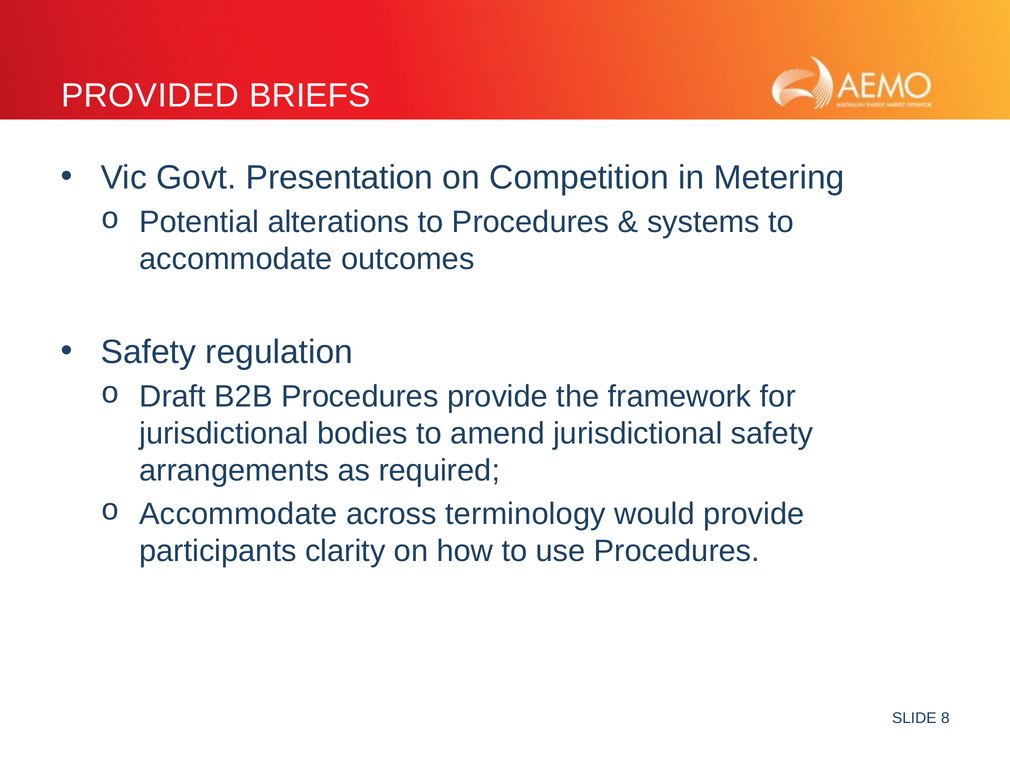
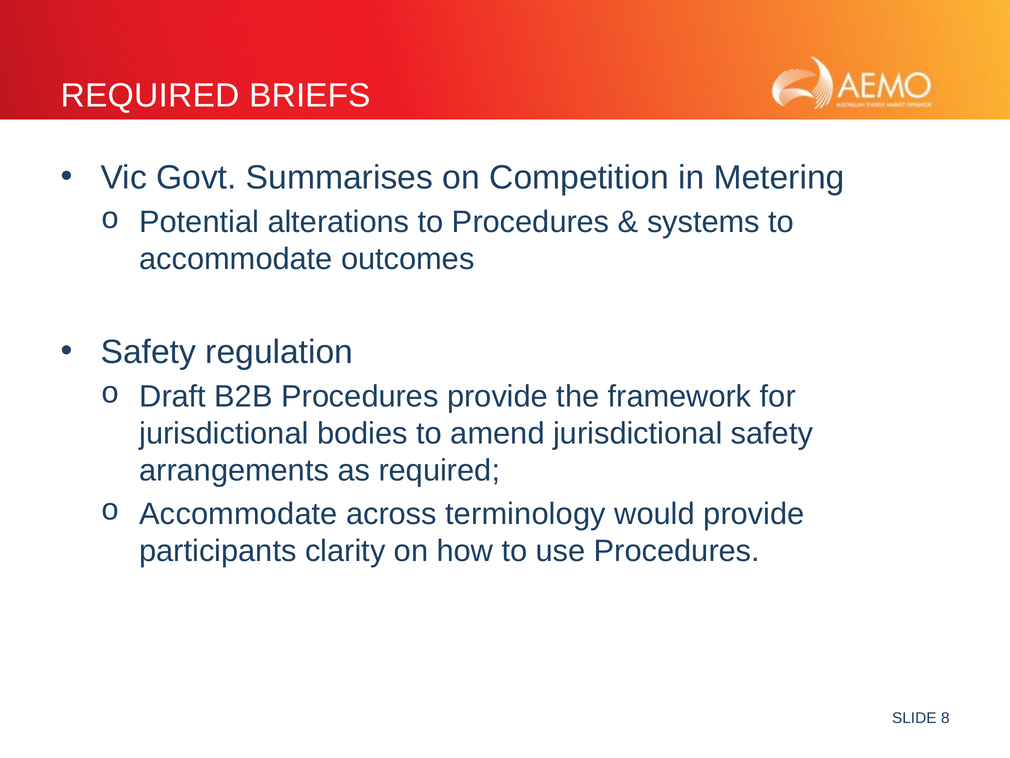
PROVIDED at (150, 95): PROVIDED -> REQUIRED
Presentation: Presentation -> Summarises
